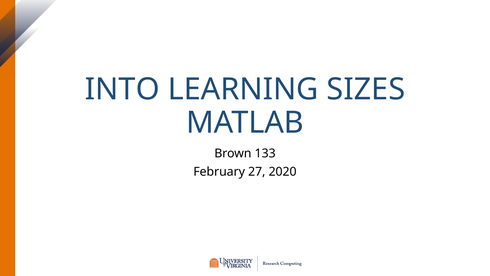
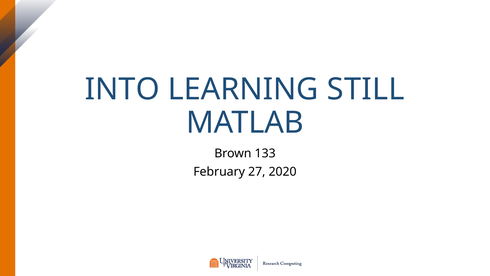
SIZES: SIZES -> STILL
